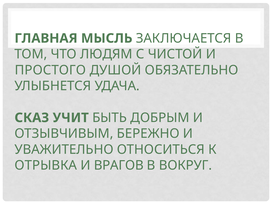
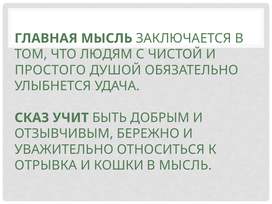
ВРАГОВ: ВРАГОВ -> КОШКИ
В ВОКРУГ: ВОКРУГ -> МЫСЛЬ
